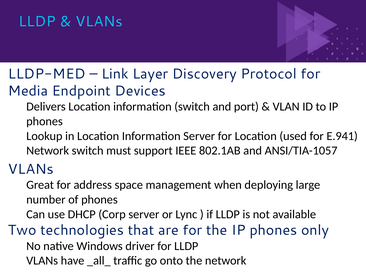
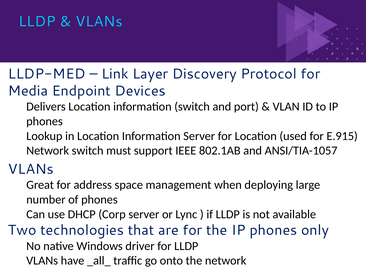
E.941: E.941 -> E.915
